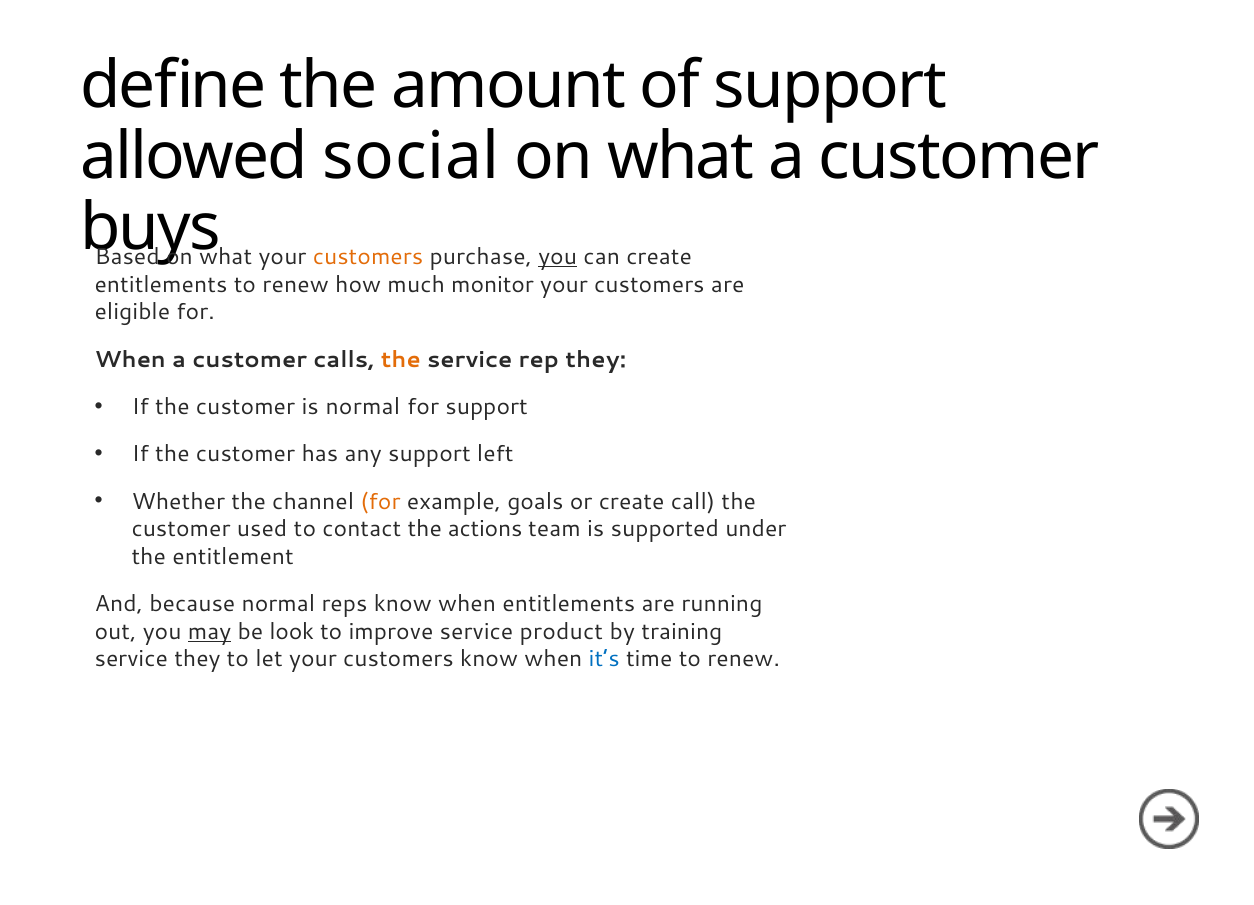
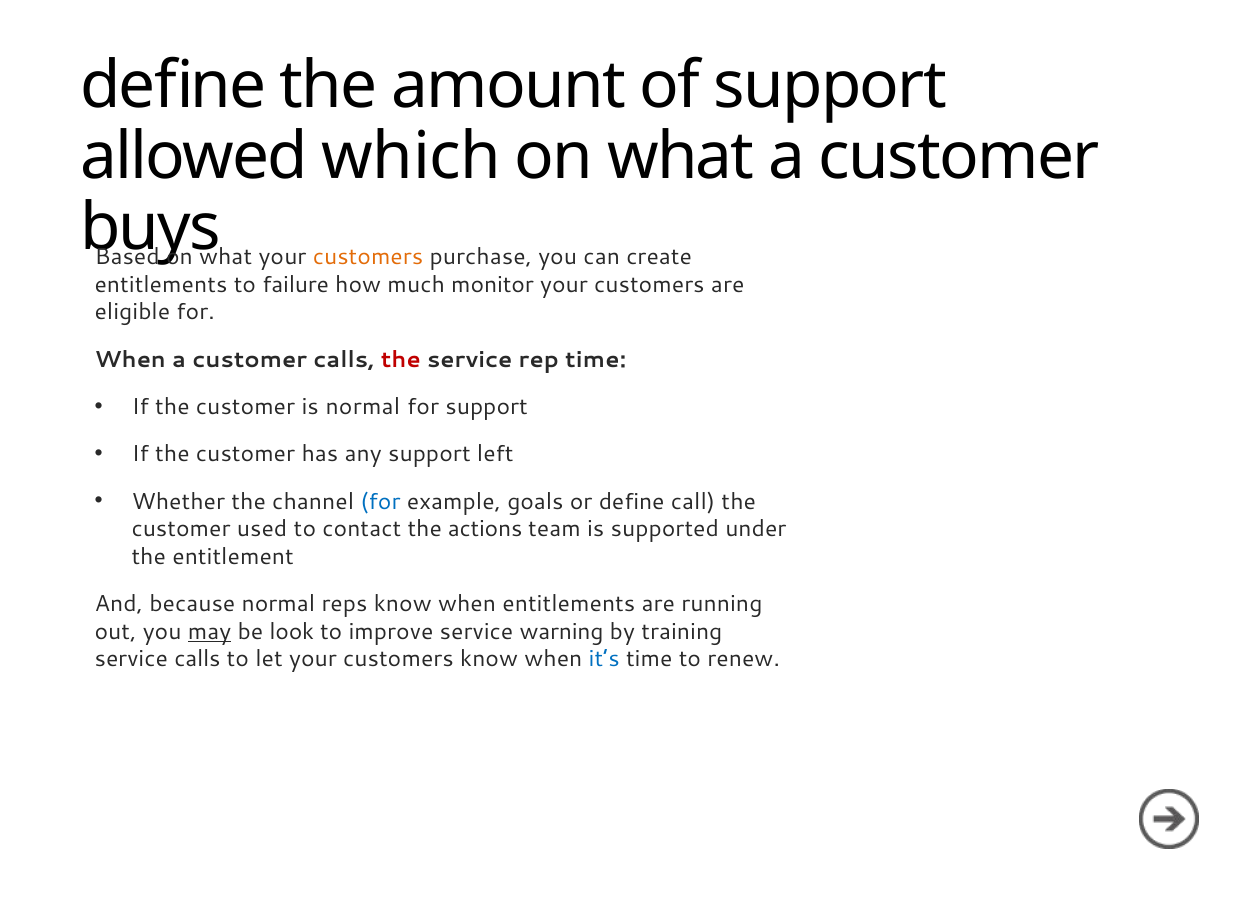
social: social -> which
you at (558, 257) underline: present -> none
entitlements to renew: renew -> failure
the at (401, 359) colour: orange -> red
rep they: they -> time
for at (380, 501) colour: orange -> blue
or create: create -> define
product: product -> warning
service they: they -> calls
